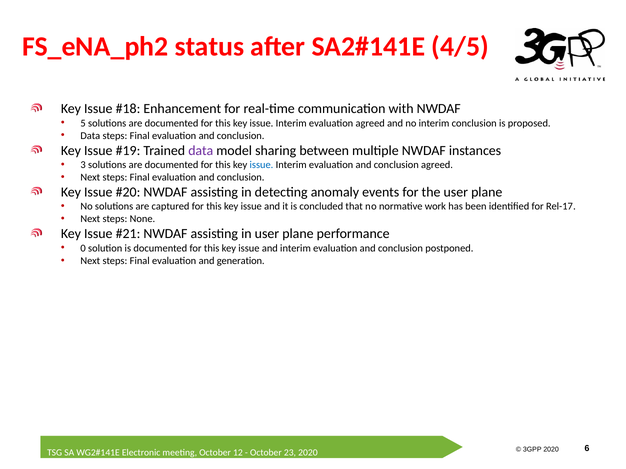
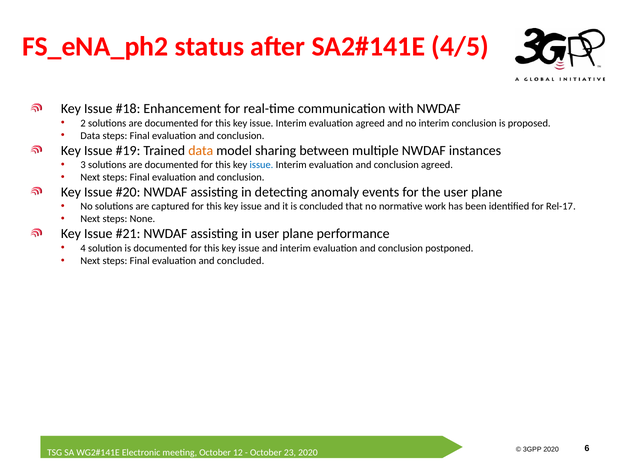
5: 5 -> 2
data at (201, 151) colour: purple -> orange
0: 0 -> 4
and generation: generation -> concluded
